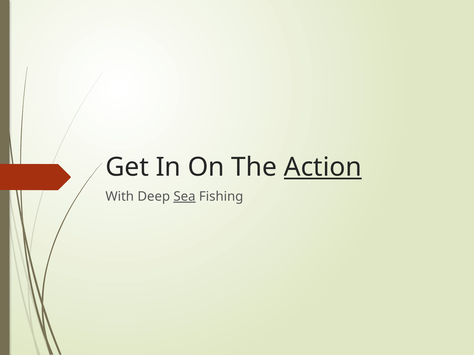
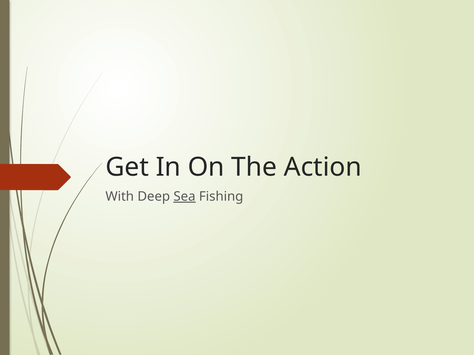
Action underline: present -> none
